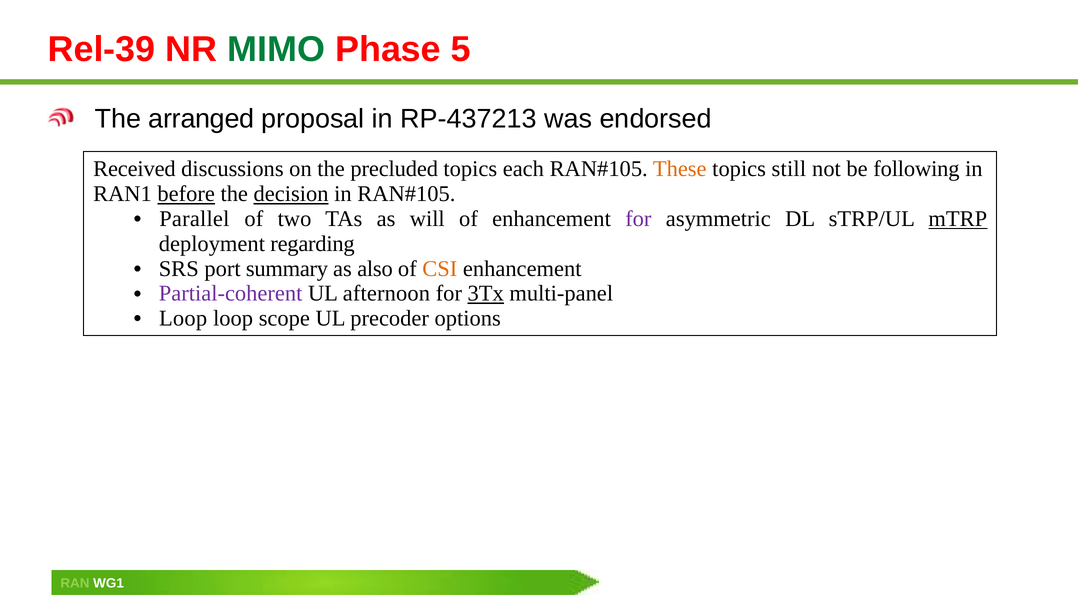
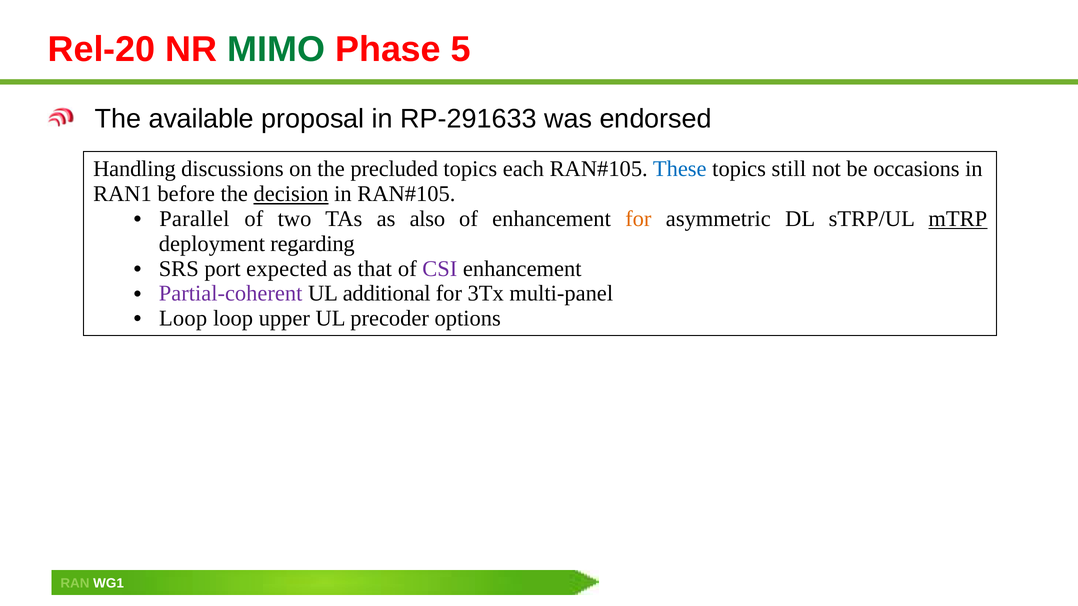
Rel-39: Rel-39 -> Rel-20
arranged: arranged -> available
RP-437213: RP-437213 -> RP-291633
Received: Received -> Handling
These colour: orange -> blue
following: following -> occasions
before underline: present -> none
will: will -> also
for at (638, 219) colour: purple -> orange
summary: summary -> expected
also: also -> that
CSI colour: orange -> purple
afternoon: afternoon -> additional
3Tx underline: present -> none
scope: scope -> upper
